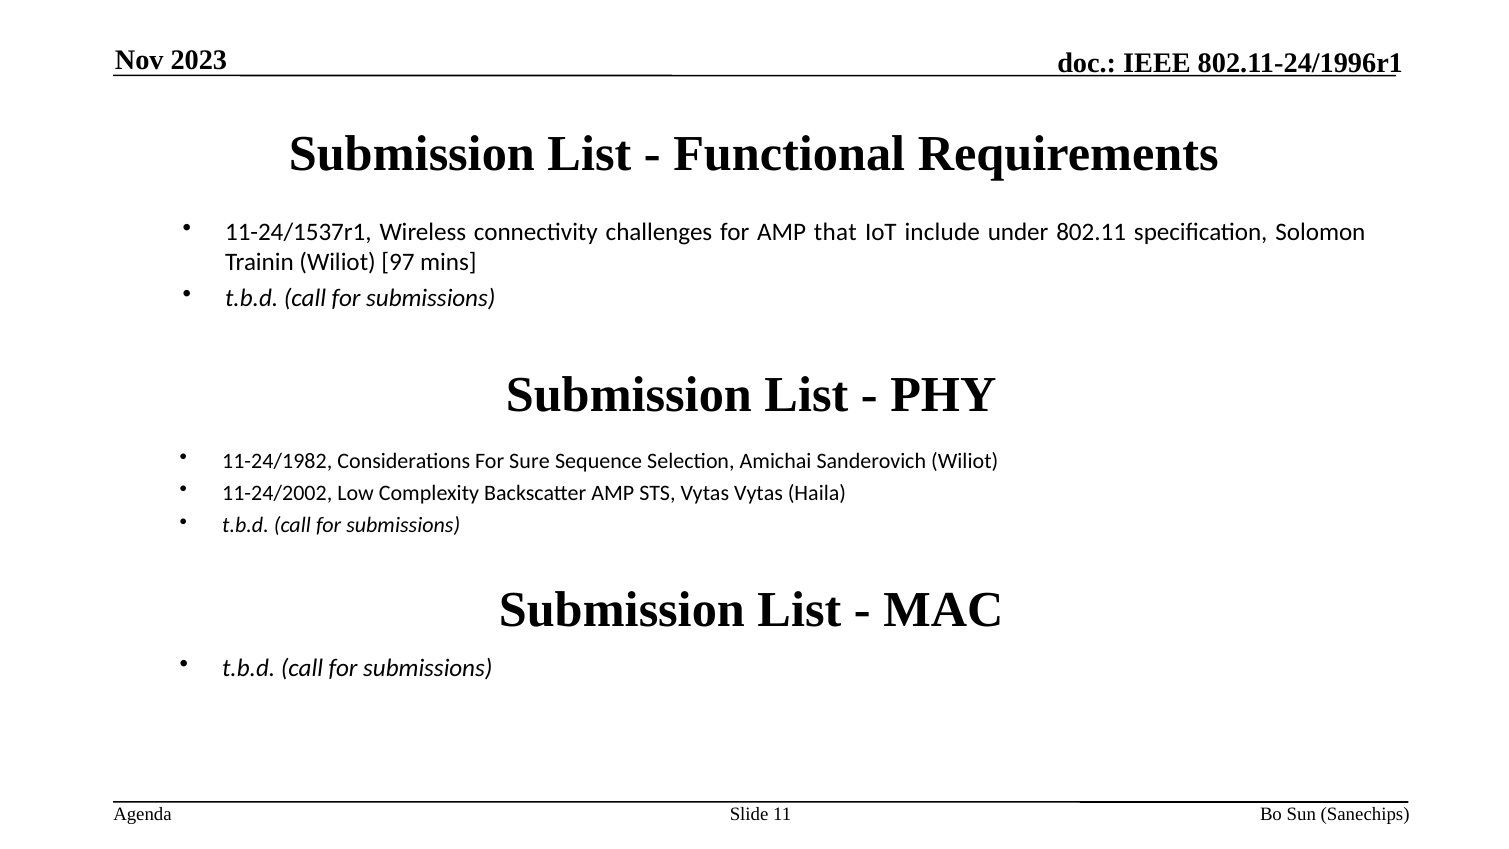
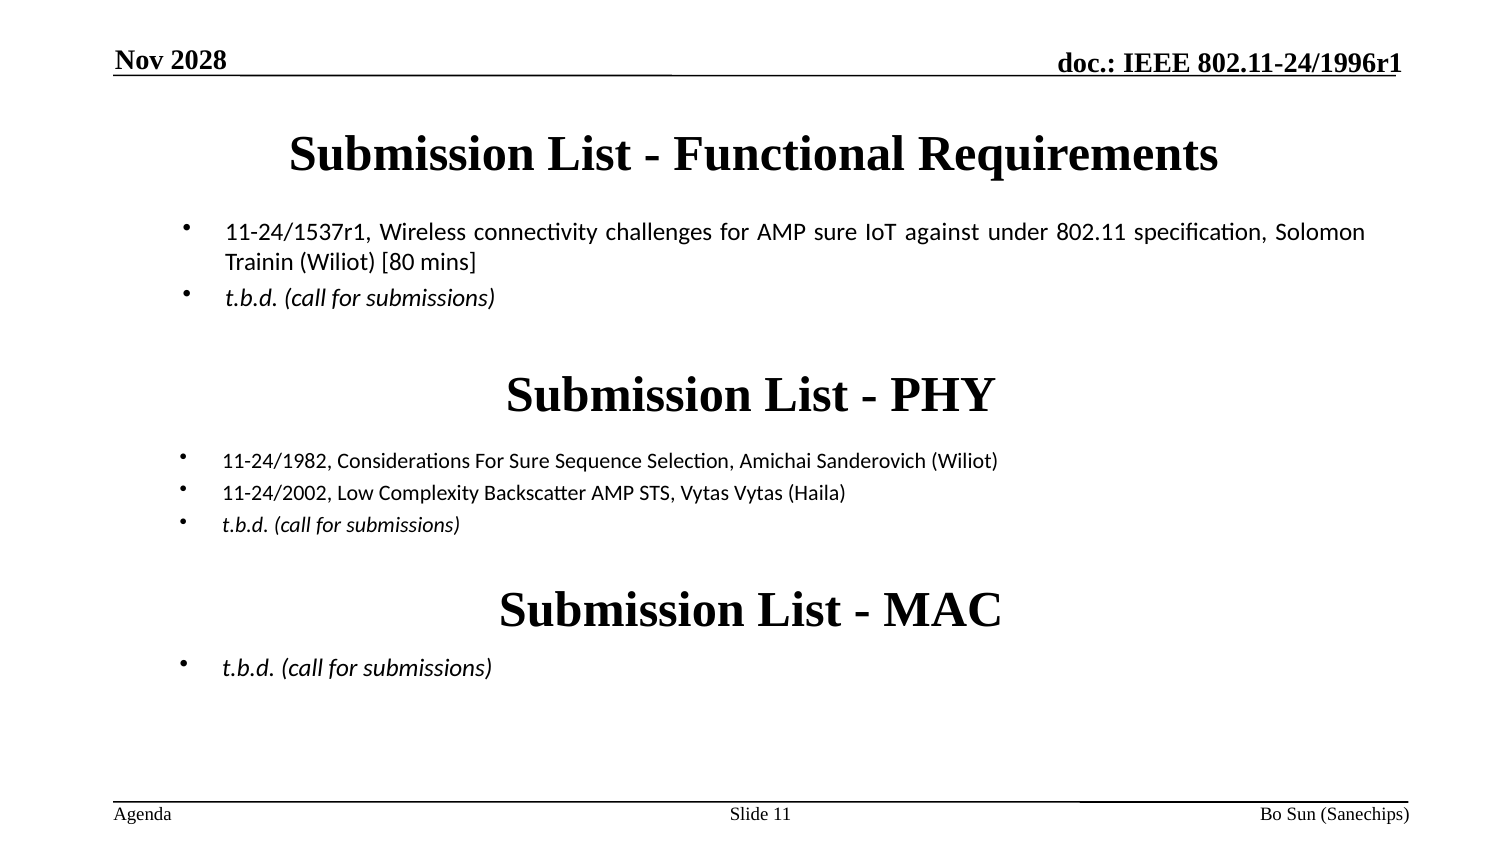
2023: 2023 -> 2028
AMP that: that -> sure
include: include -> against
97: 97 -> 80
